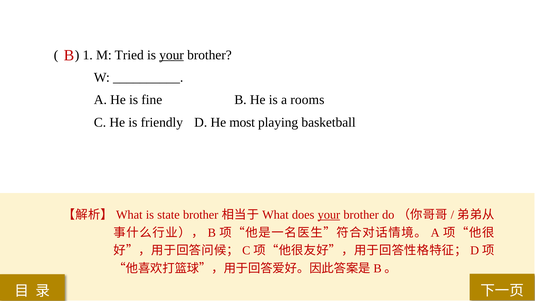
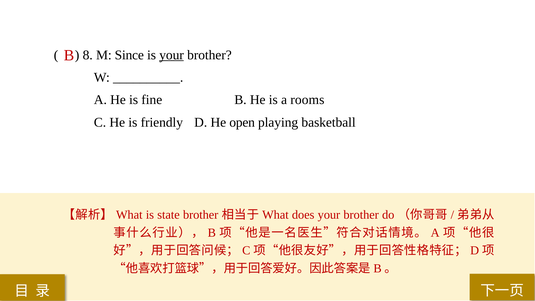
1: 1 -> 8
Tried: Tried -> Since
most: most -> open
your at (329, 215) underline: present -> none
